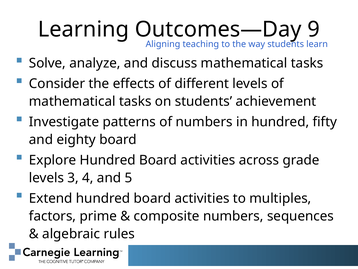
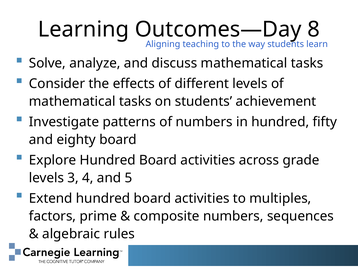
9: 9 -> 8
